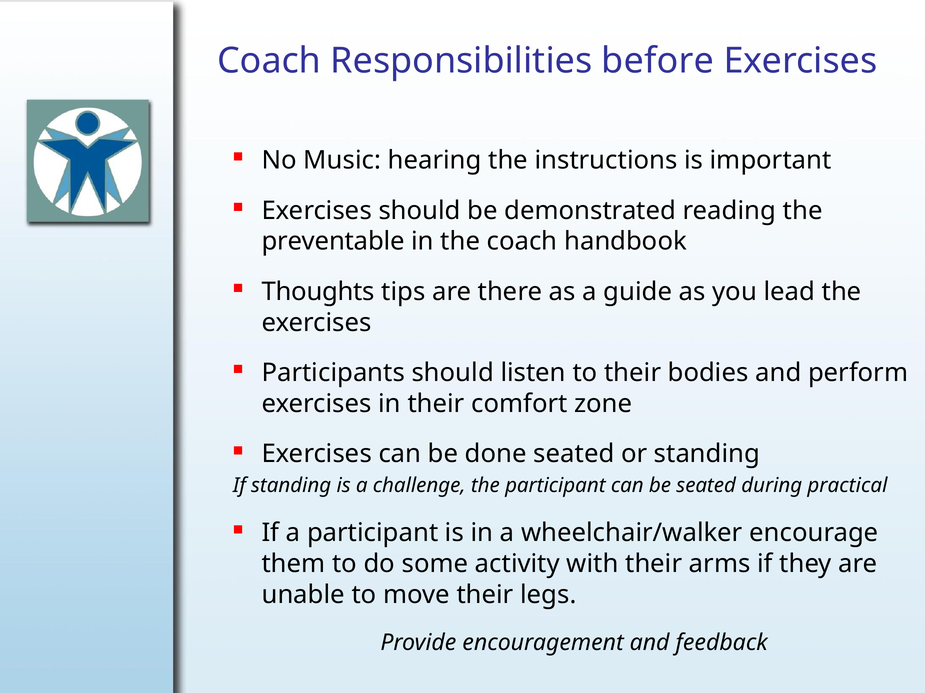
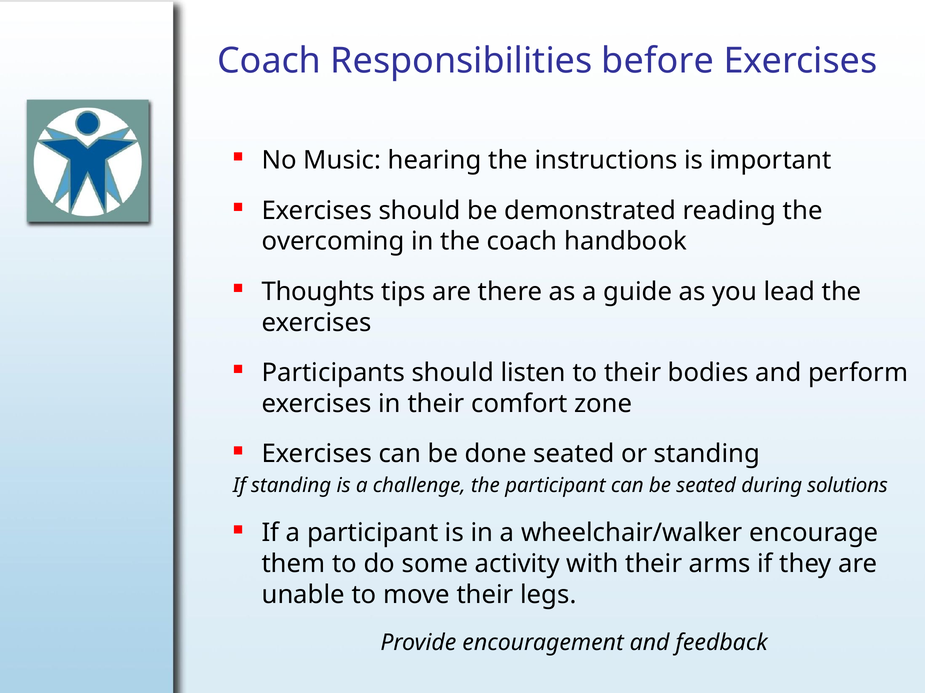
preventable: preventable -> overcoming
practical: practical -> solutions
